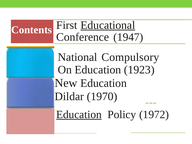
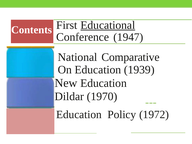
Compulsory: Compulsory -> Comparative
1923: 1923 -> 1939
Education at (79, 115) underline: present -> none
